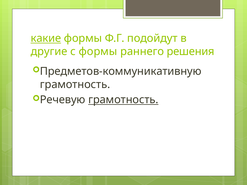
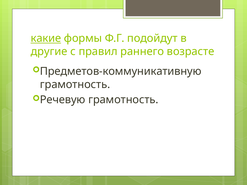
с формы: формы -> правил
решения: решения -> возрасте
грамотность at (123, 100) underline: present -> none
